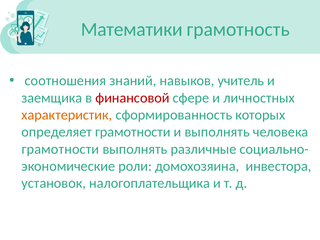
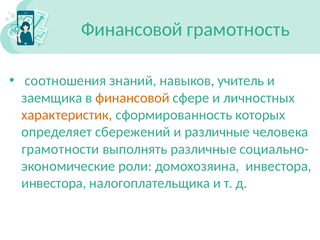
Математики at (132, 29): Математики -> Финансовой
финансовой at (132, 98) colour: red -> orange
определяет грамотности: грамотности -> сбережений
и выполнять: выполнять -> различные
установок at (54, 183): установок -> инвестора
